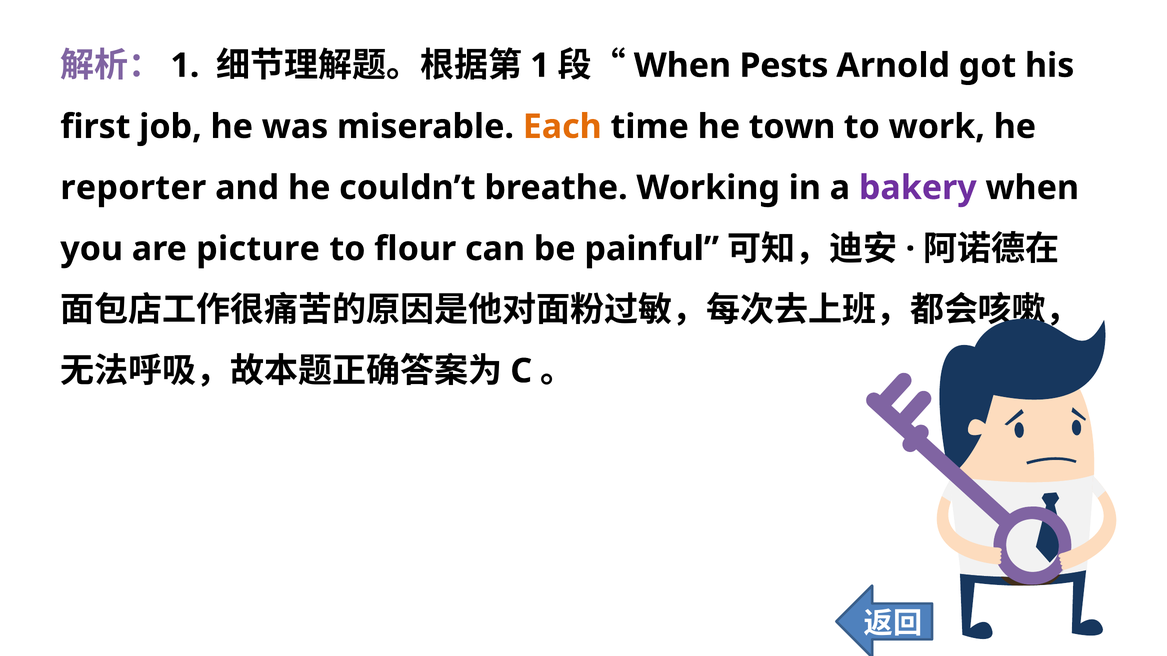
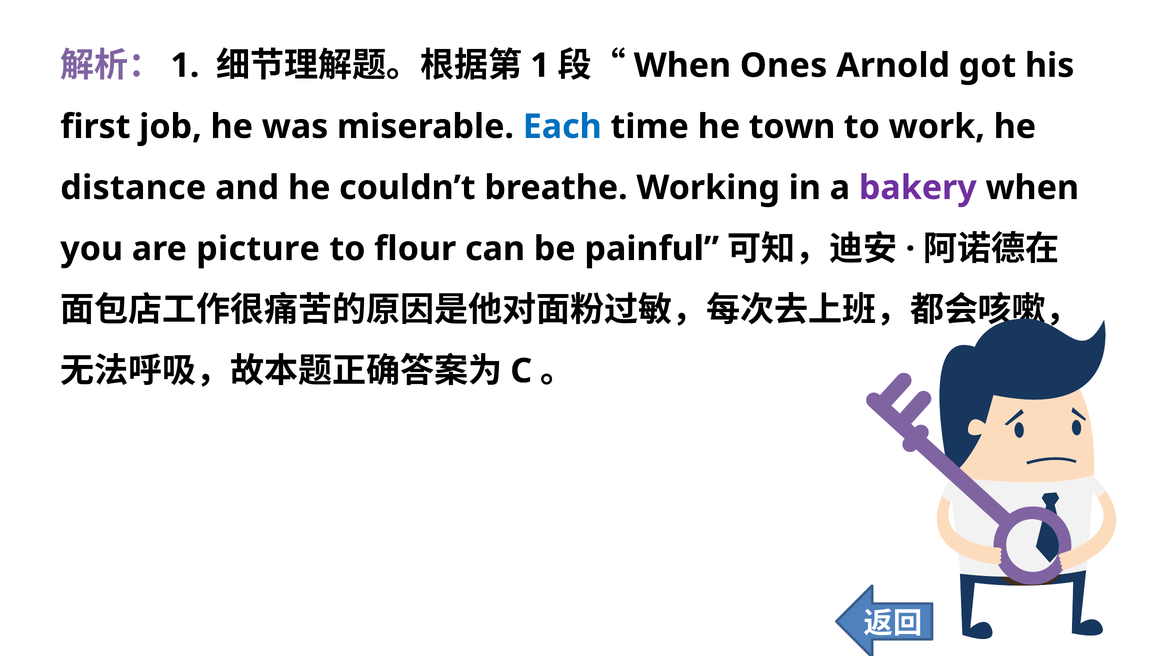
Pests: Pests -> Ones
Each colour: orange -> blue
reporter: reporter -> distance
